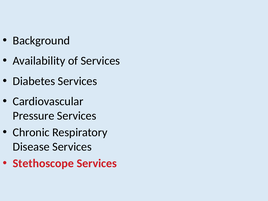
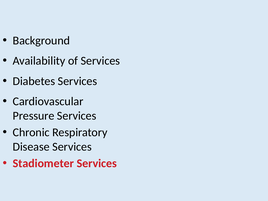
Stethoscope: Stethoscope -> Stadiometer
